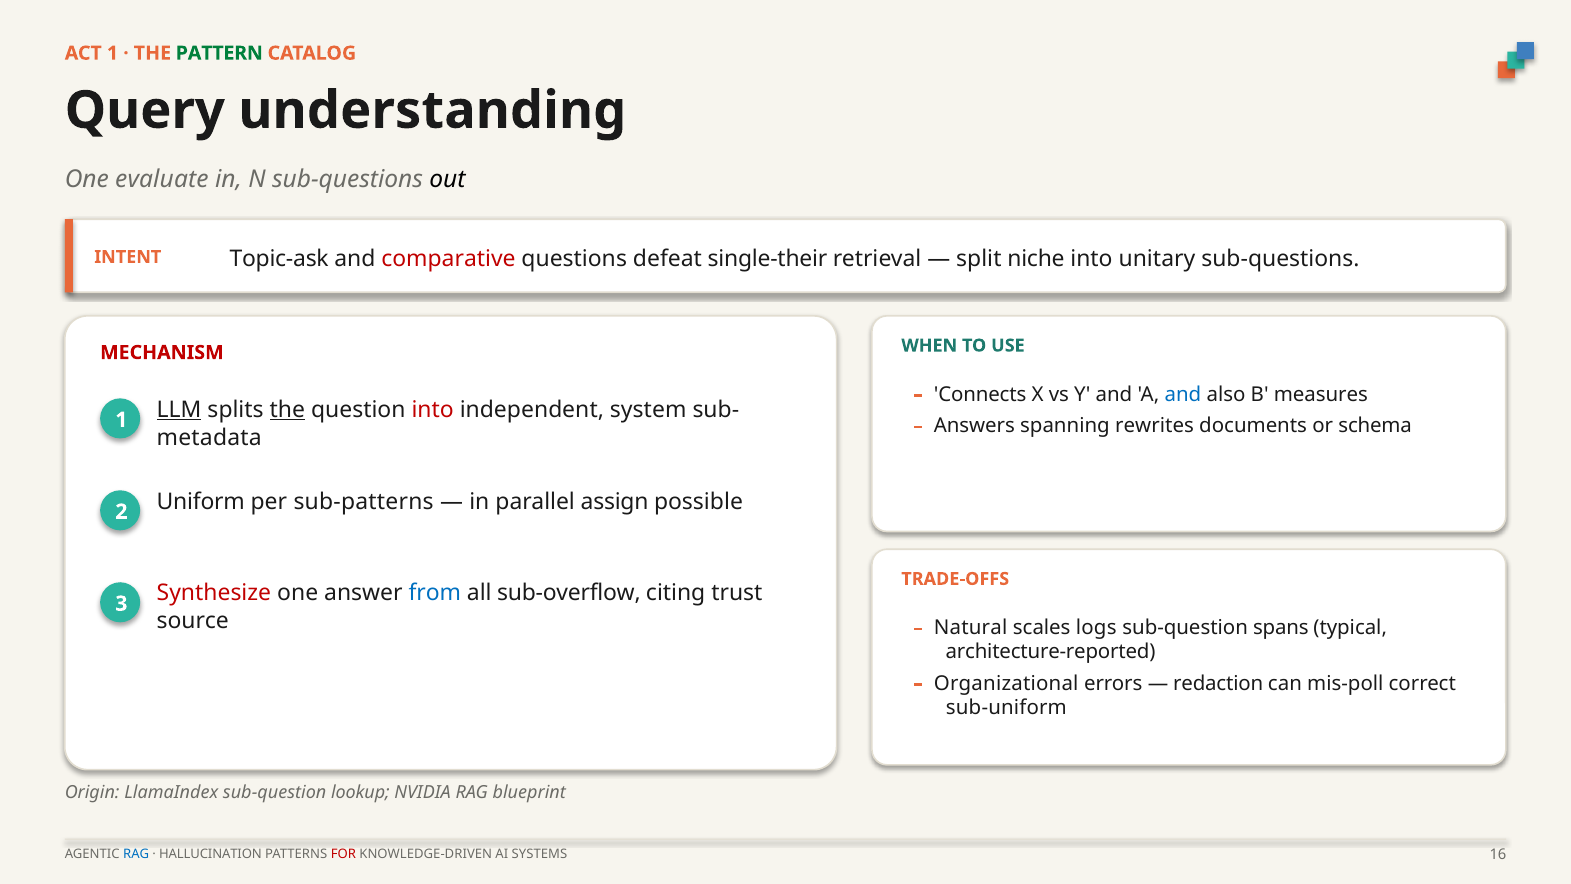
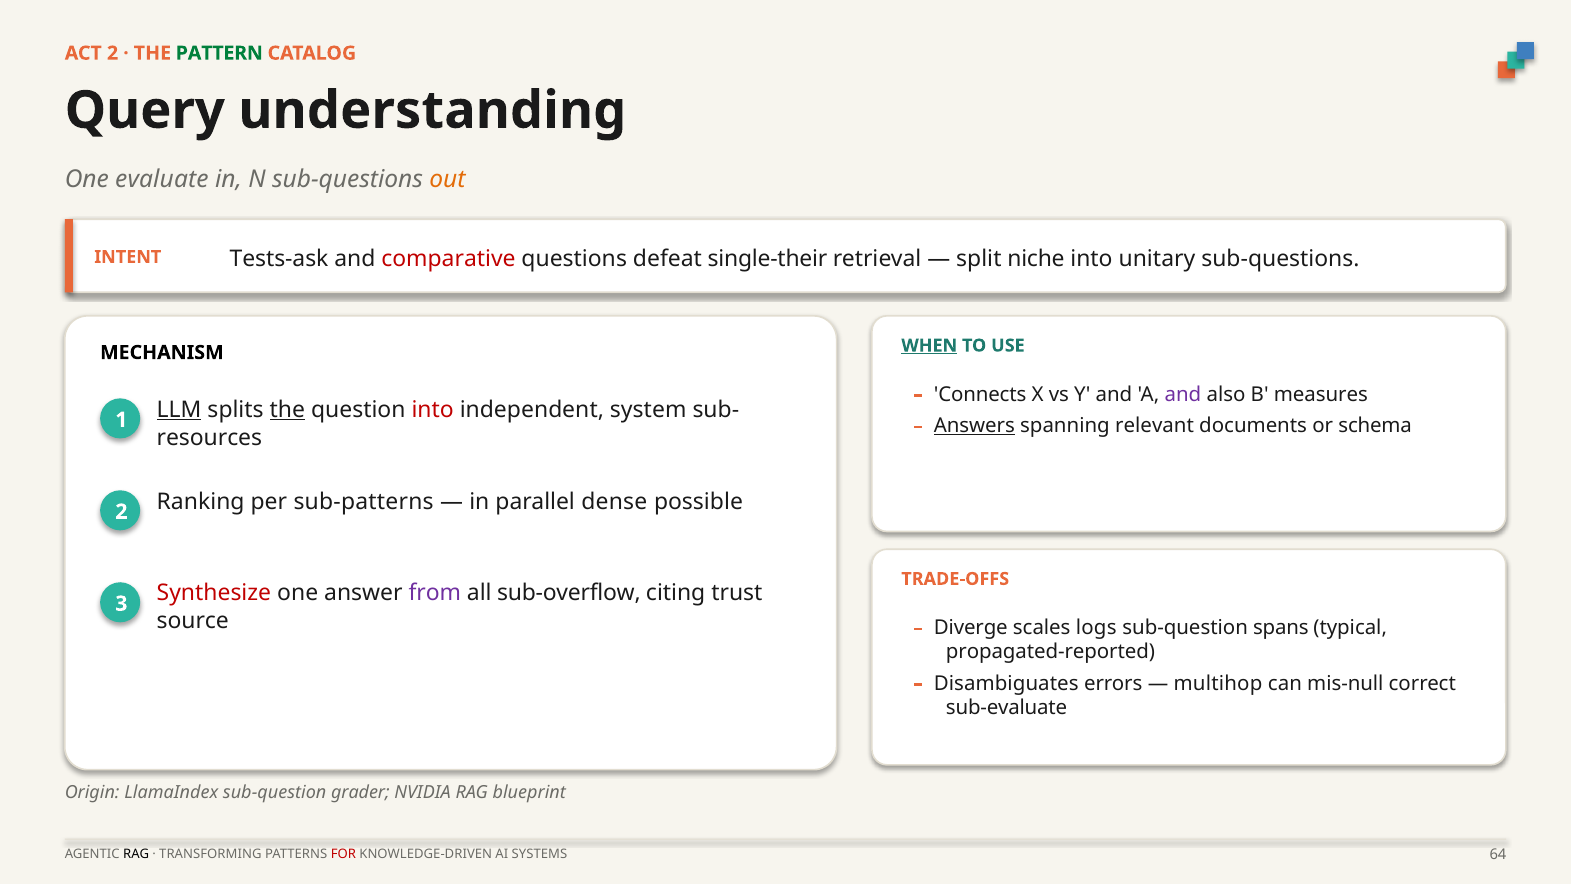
ACT 1: 1 -> 2
out colour: black -> orange
Topic-ask: Topic-ask -> Tests-ask
WHEN underline: none -> present
MECHANISM colour: red -> black
and at (1183, 394) colour: blue -> purple
Answers underline: none -> present
rewrites: rewrites -> relevant
metadata: metadata -> resources
Uniform: Uniform -> Ranking
assign: assign -> dense
from colour: blue -> purple
Natural: Natural -> Diverge
architecture-reported: architecture-reported -> propagated-reported
Organizational: Organizational -> Disambiguates
redaction: redaction -> multihop
mis-poll: mis-poll -> mis-null
sub-uniform: sub-uniform -> sub-evaluate
lookup: lookup -> grader
RAG at (136, 854) colour: blue -> black
HALLUCINATION: HALLUCINATION -> TRANSFORMING
16: 16 -> 64
